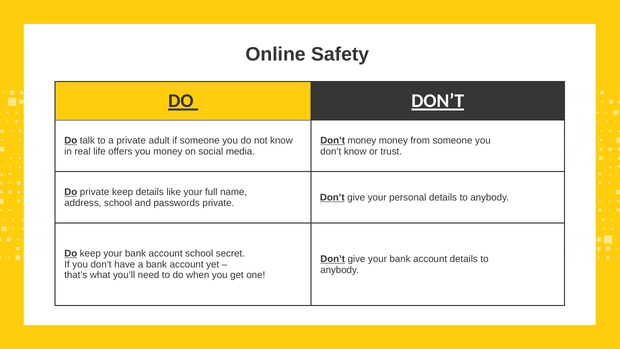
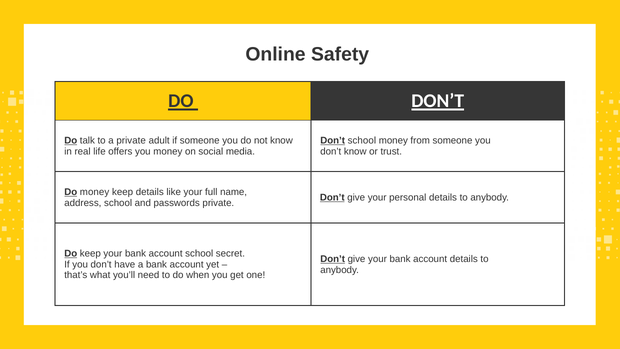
Don’t money: money -> school
Do private: private -> money
